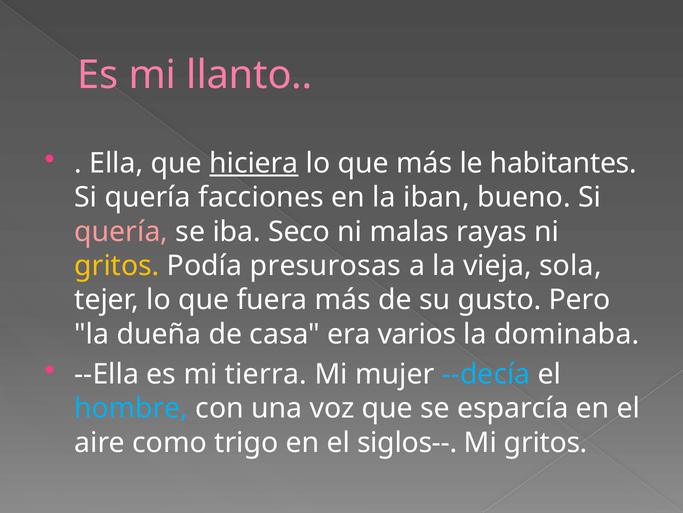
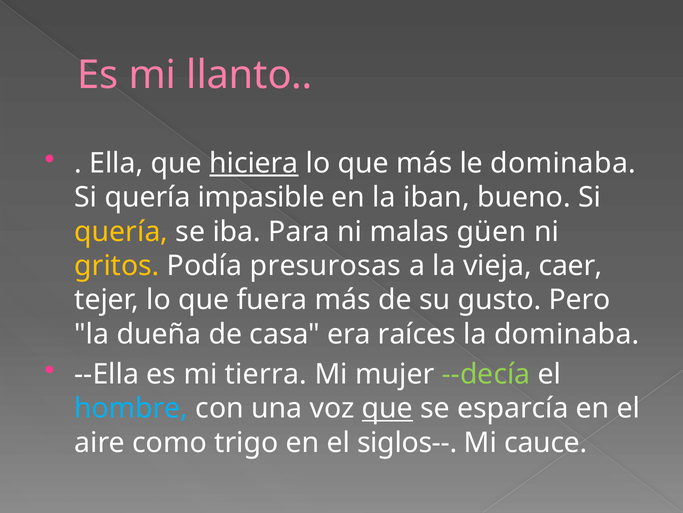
le habitantes: habitantes -> dominaba
facciones: facciones -> impasible
quería at (121, 231) colour: pink -> yellow
Seco: Seco -> Para
rayas: rayas -> güen
sola: sola -> caer
varios: varios -> raíces
--decía colour: light blue -> light green
que at (387, 408) underline: none -> present
Mi gritos: gritos -> cauce
